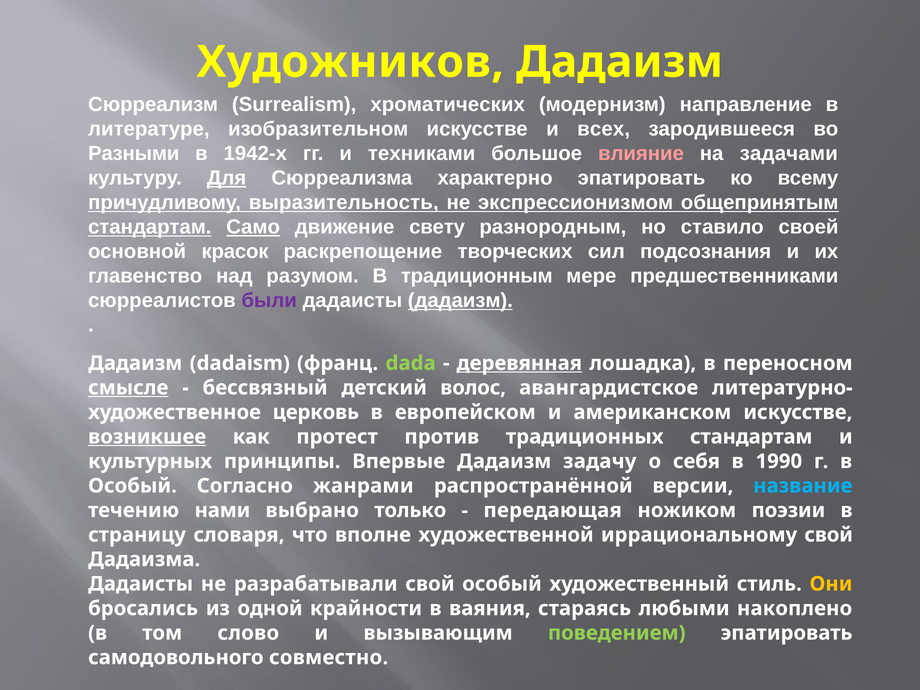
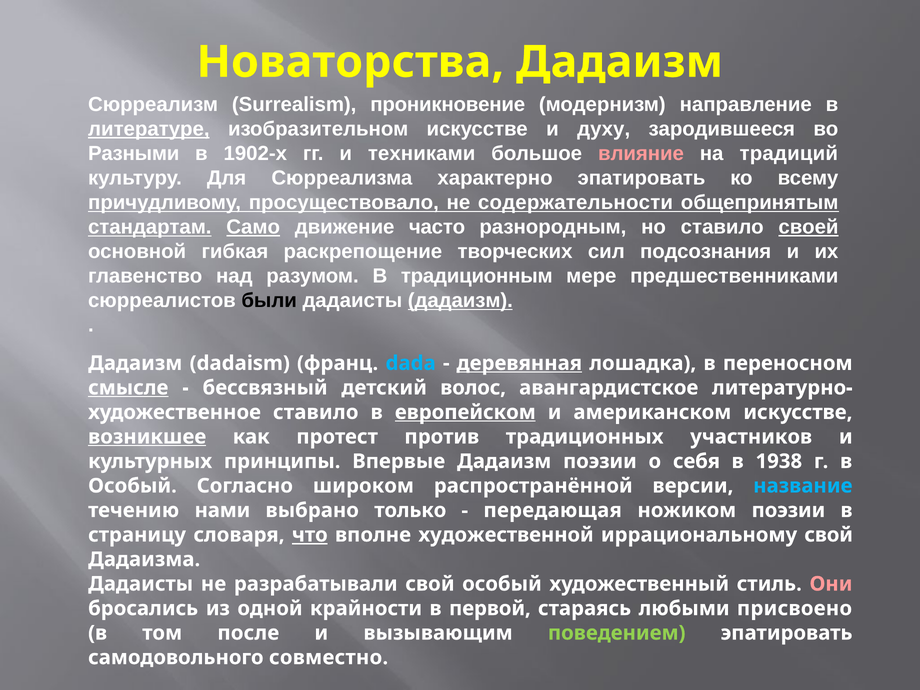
Художников: Художников -> Новаторства
хроматических: хроматических -> проникновение
литературе underline: none -> present
всех: всех -> духу
1942-х: 1942-х -> 1902-х
задачами: задачами -> традиций
Для underline: present -> none
выразительность: выразительность -> просуществовало
экспрессионизмом: экспрессионизмом -> содержательности
свету: свету -> часто
своей underline: none -> present
красок: красок -> гибкая
были colour: purple -> black
dada colour: light green -> light blue
церковь at (316, 412): церковь -> ставило
европейском underline: none -> present
традиционных стандартам: стандартам -> участников
Дадаизм задачу: задачу -> поэзии
1990: 1990 -> 1938
жанрами: жанрами -> широком
что underline: none -> present
Они colour: yellow -> pink
ваяния: ваяния -> первой
накоплено: накоплено -> присвоено
слово: слово -> после
